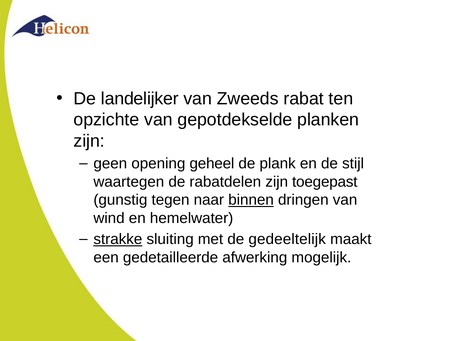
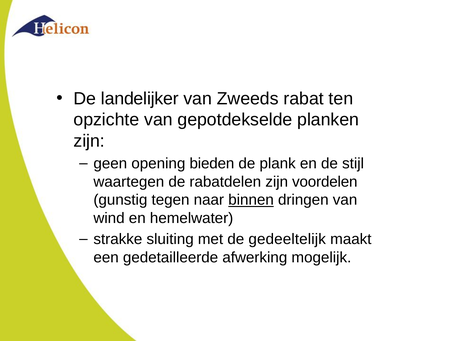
geheel: geheel -> bieden
toegepast: toegepast -> voordelen
strakke underline: present -> none
